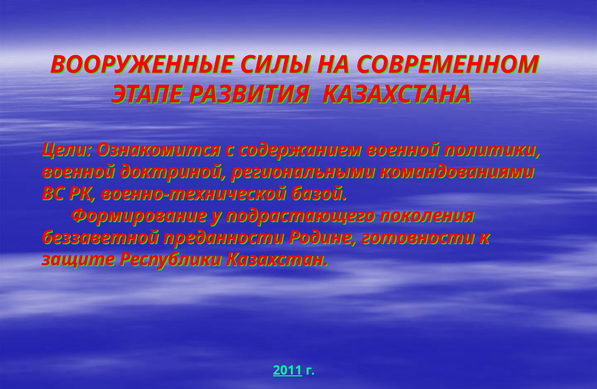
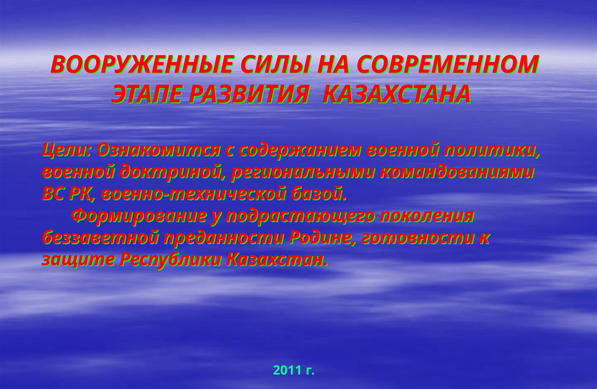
2011 underline: present -> none
